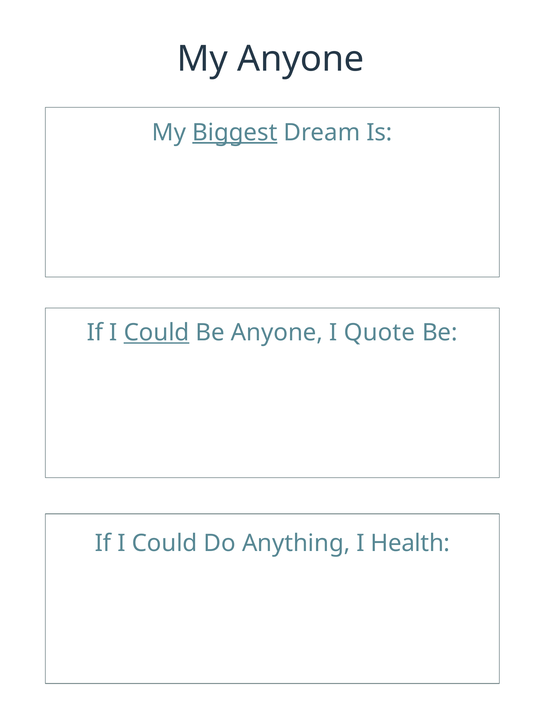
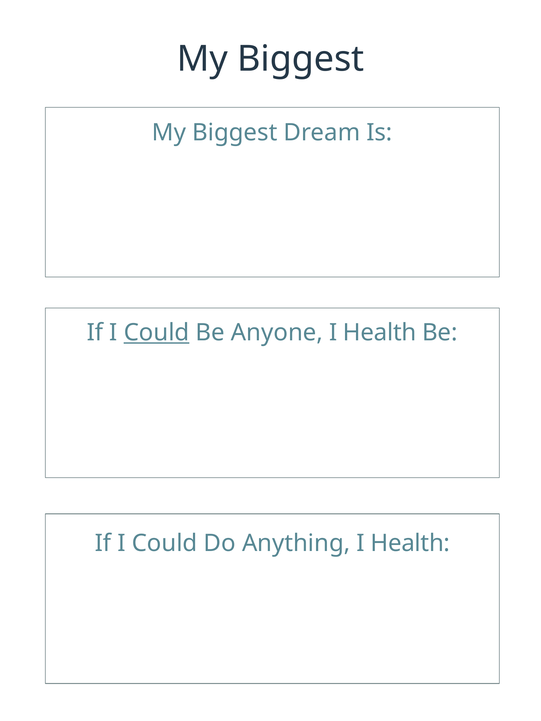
Anyone at (301, 59): Anyone -> Biggest
Biggest at (235, 133) underline: present -> none
Anyone I Quote: Quote -> Health
